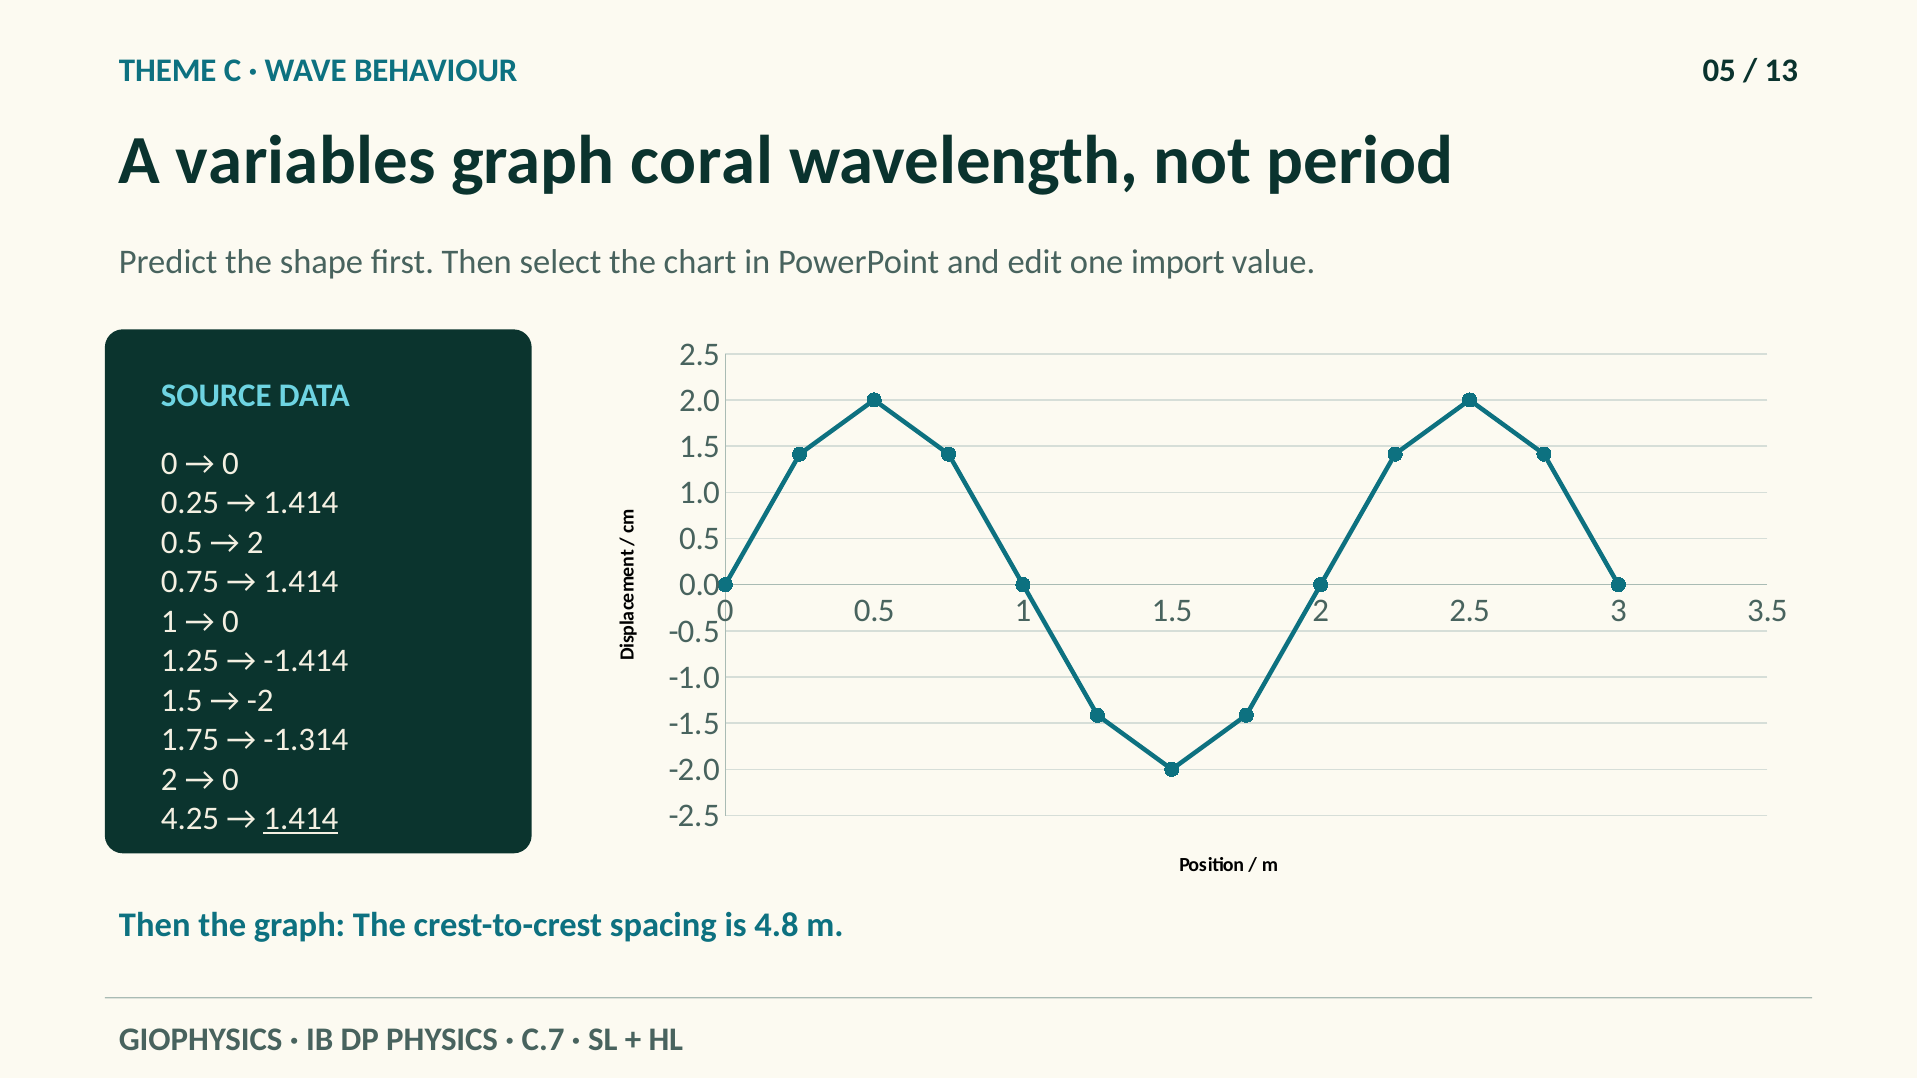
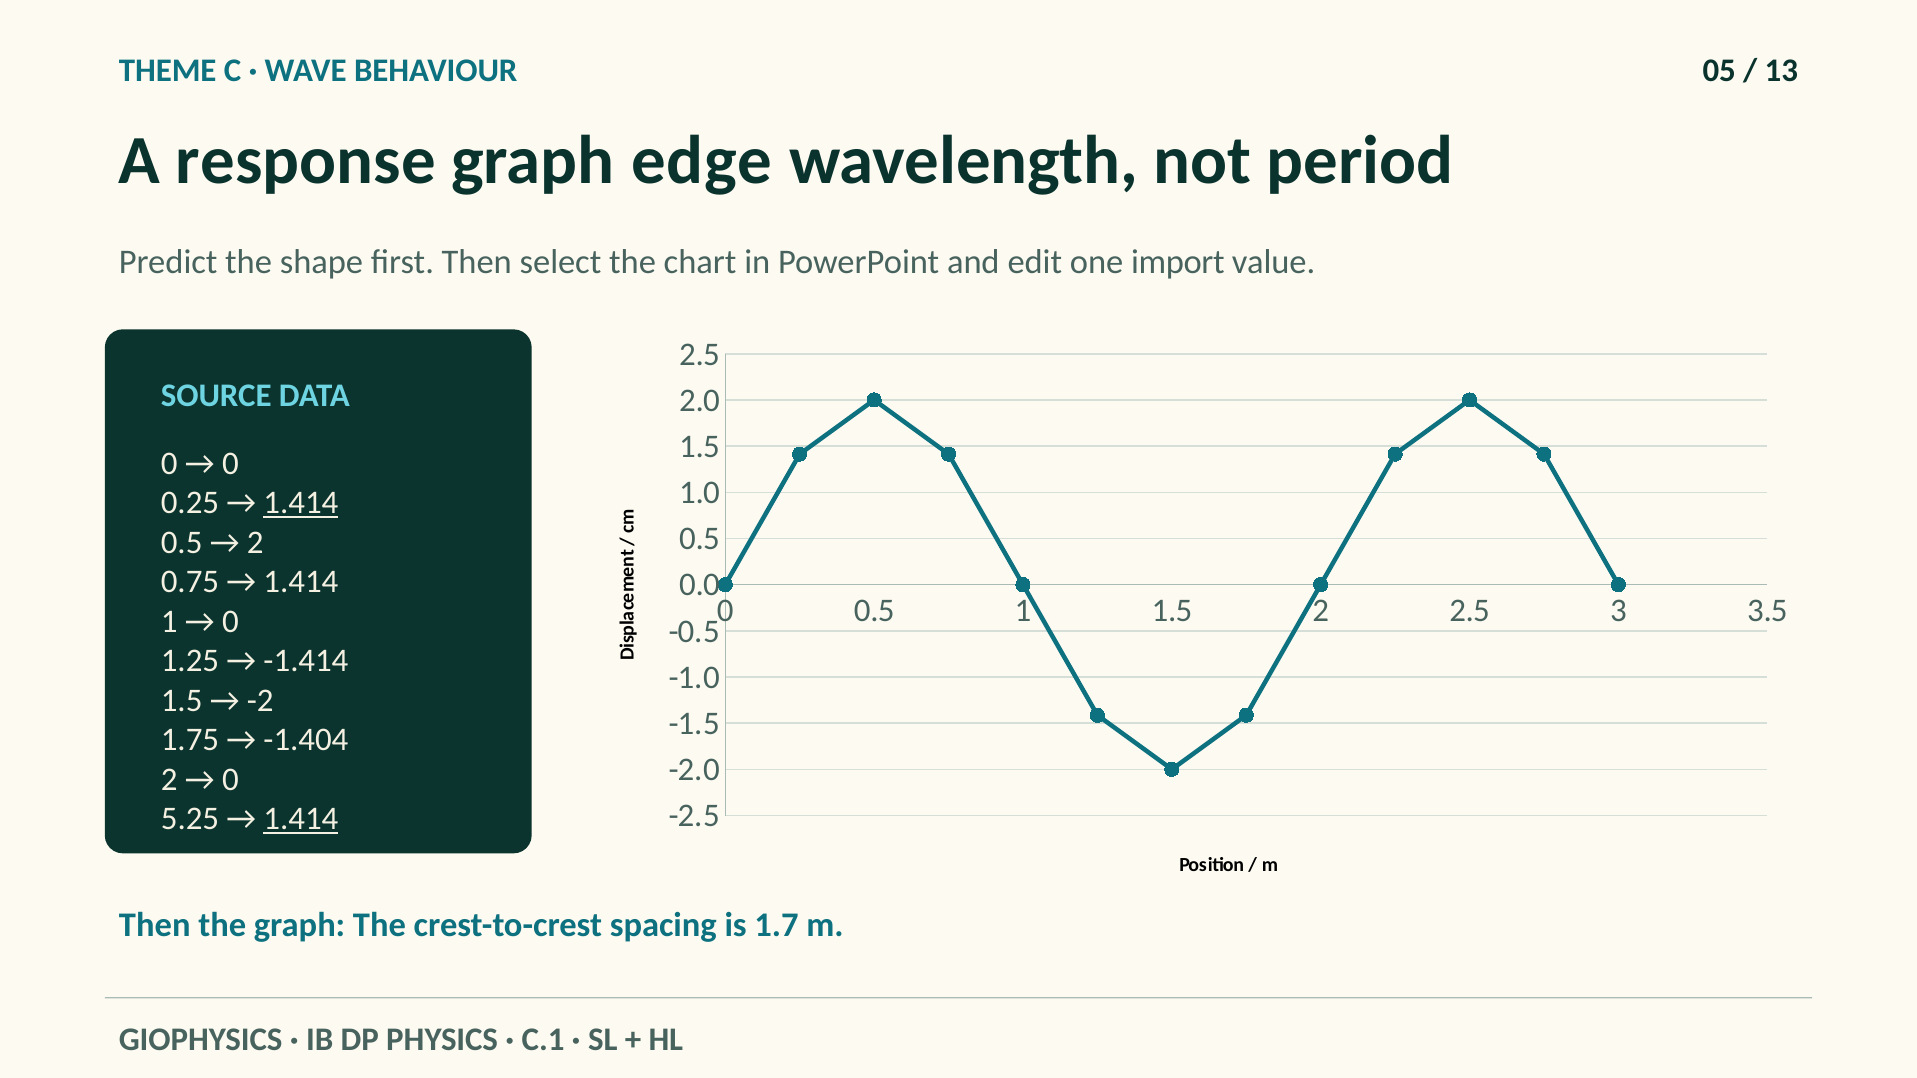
variables: variables -> response
coral: coral -> edge
1.414 at (301, 503) underline: none -> present
-1.314: -1.314 -> -1.404
4.25: 4.25 -> 5.25
4.8: 4.8 -> 1.7
C.7: C.7 -> C.1
